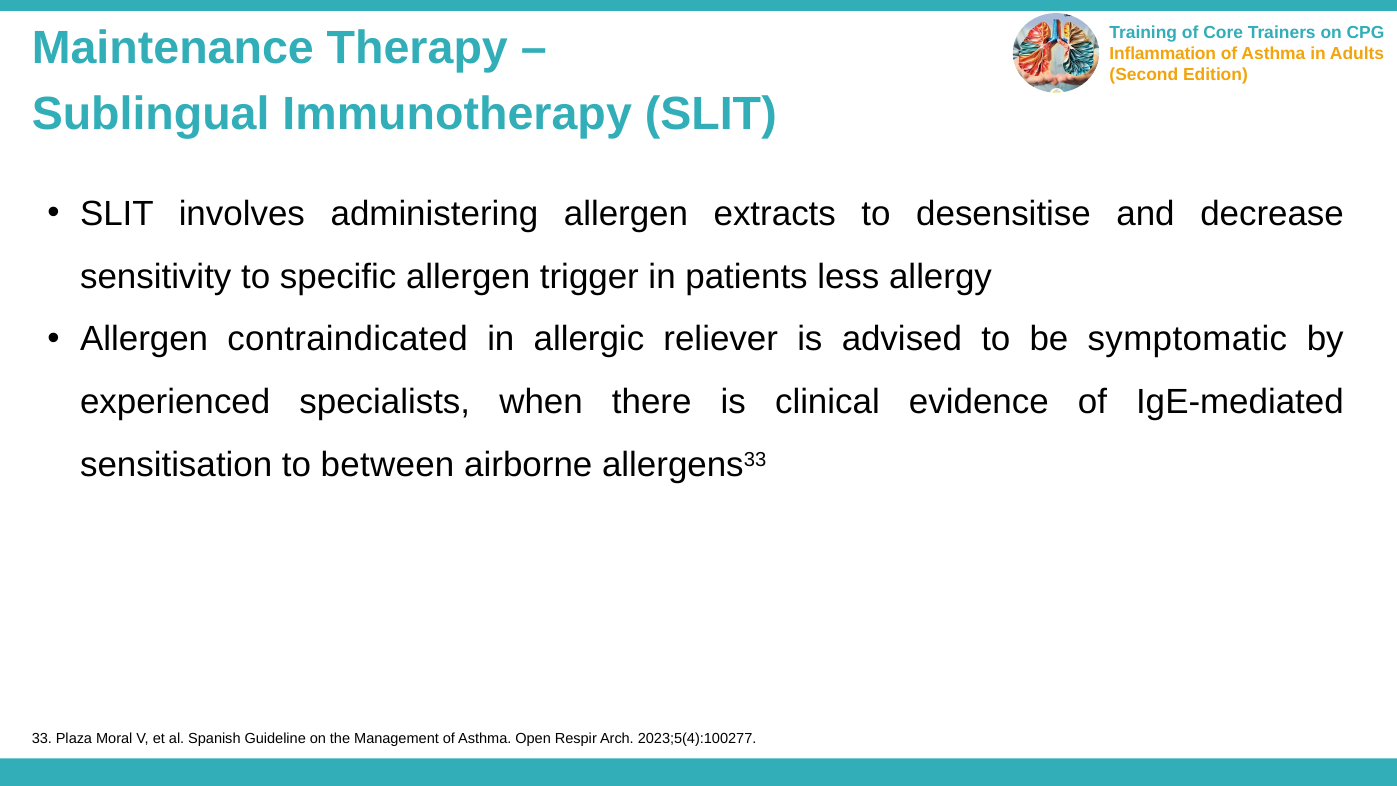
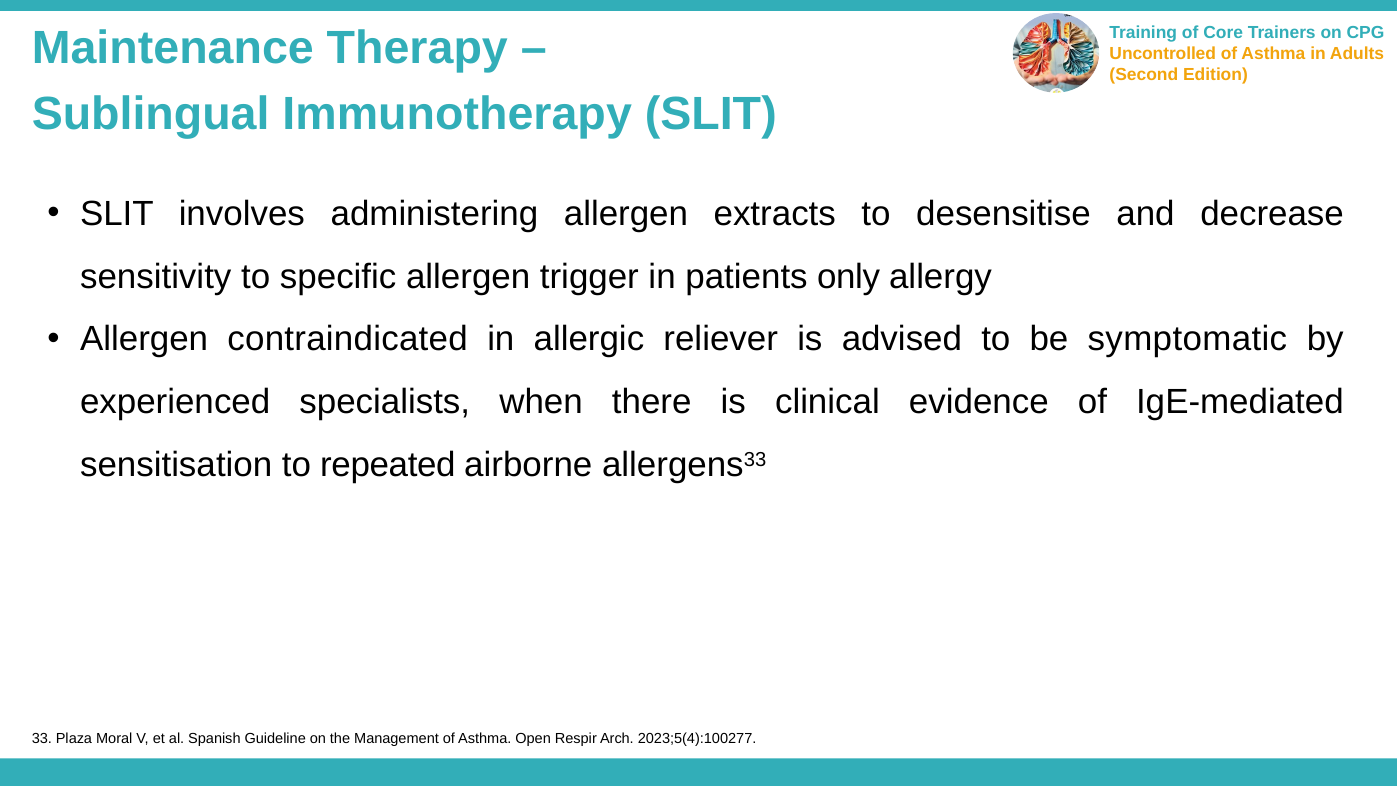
Inflammation: Inflammation -> Uncontrolled
less: less -> only
between: between -> repeated
